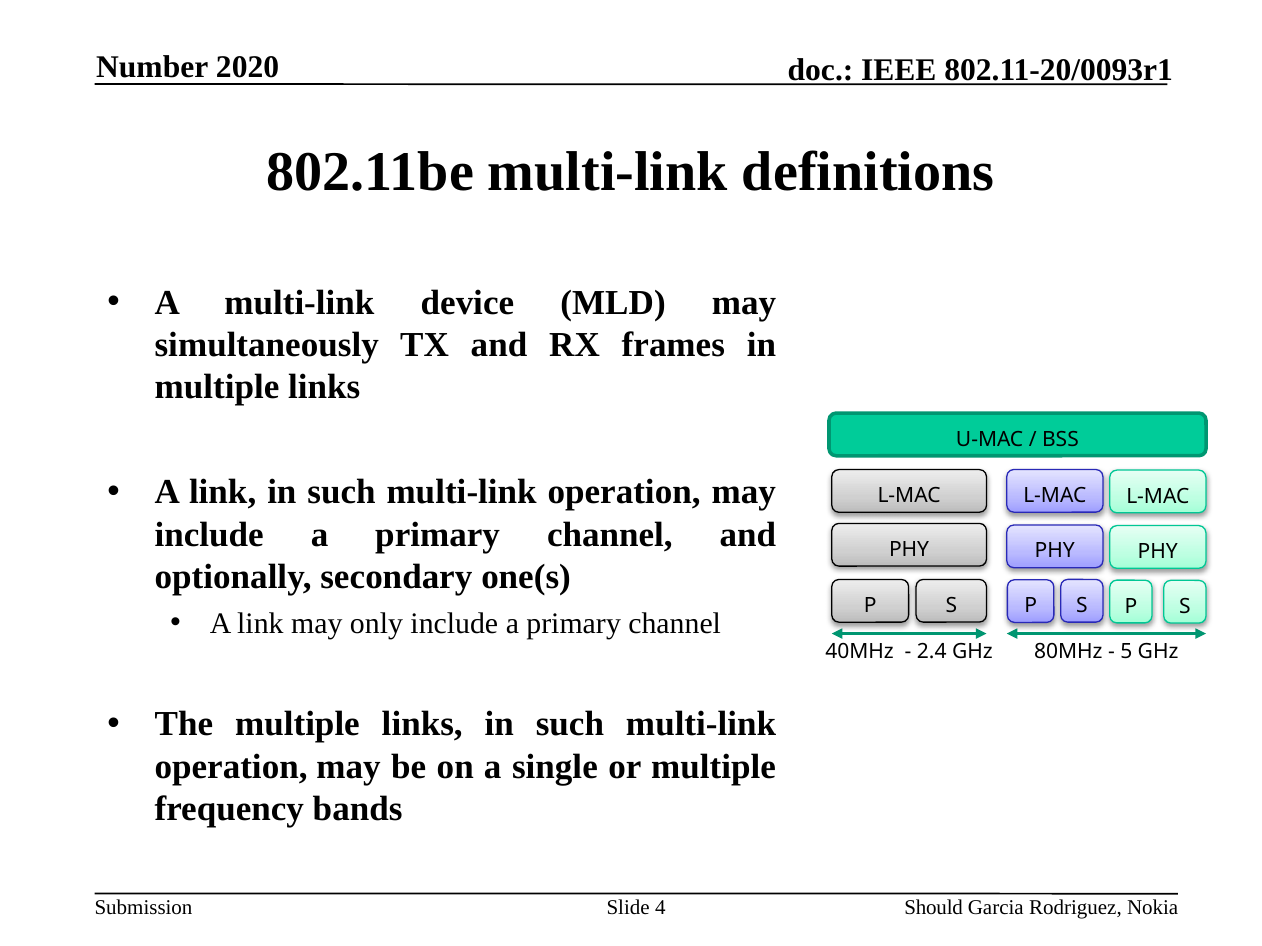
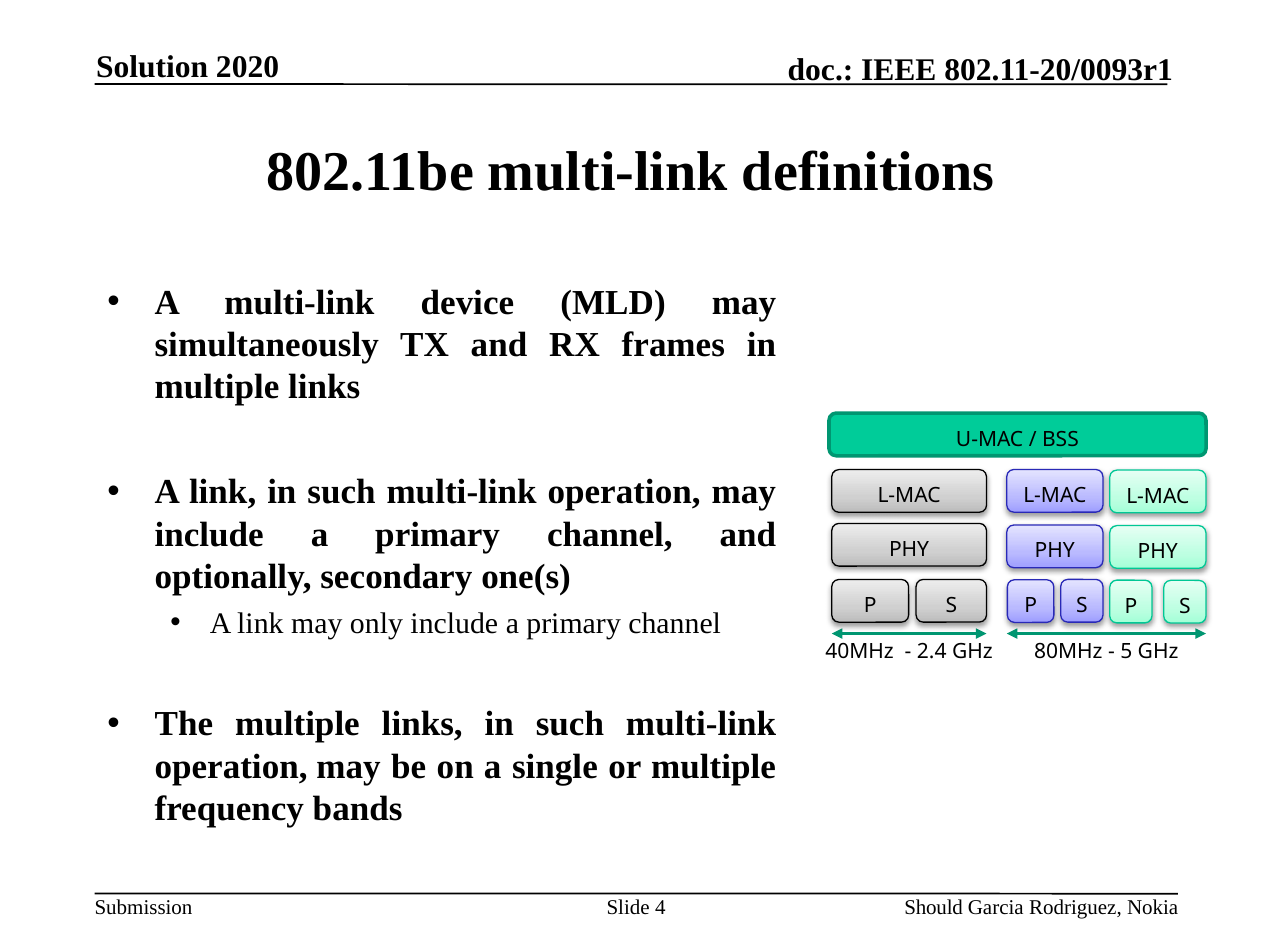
Number: Number -> Solution
